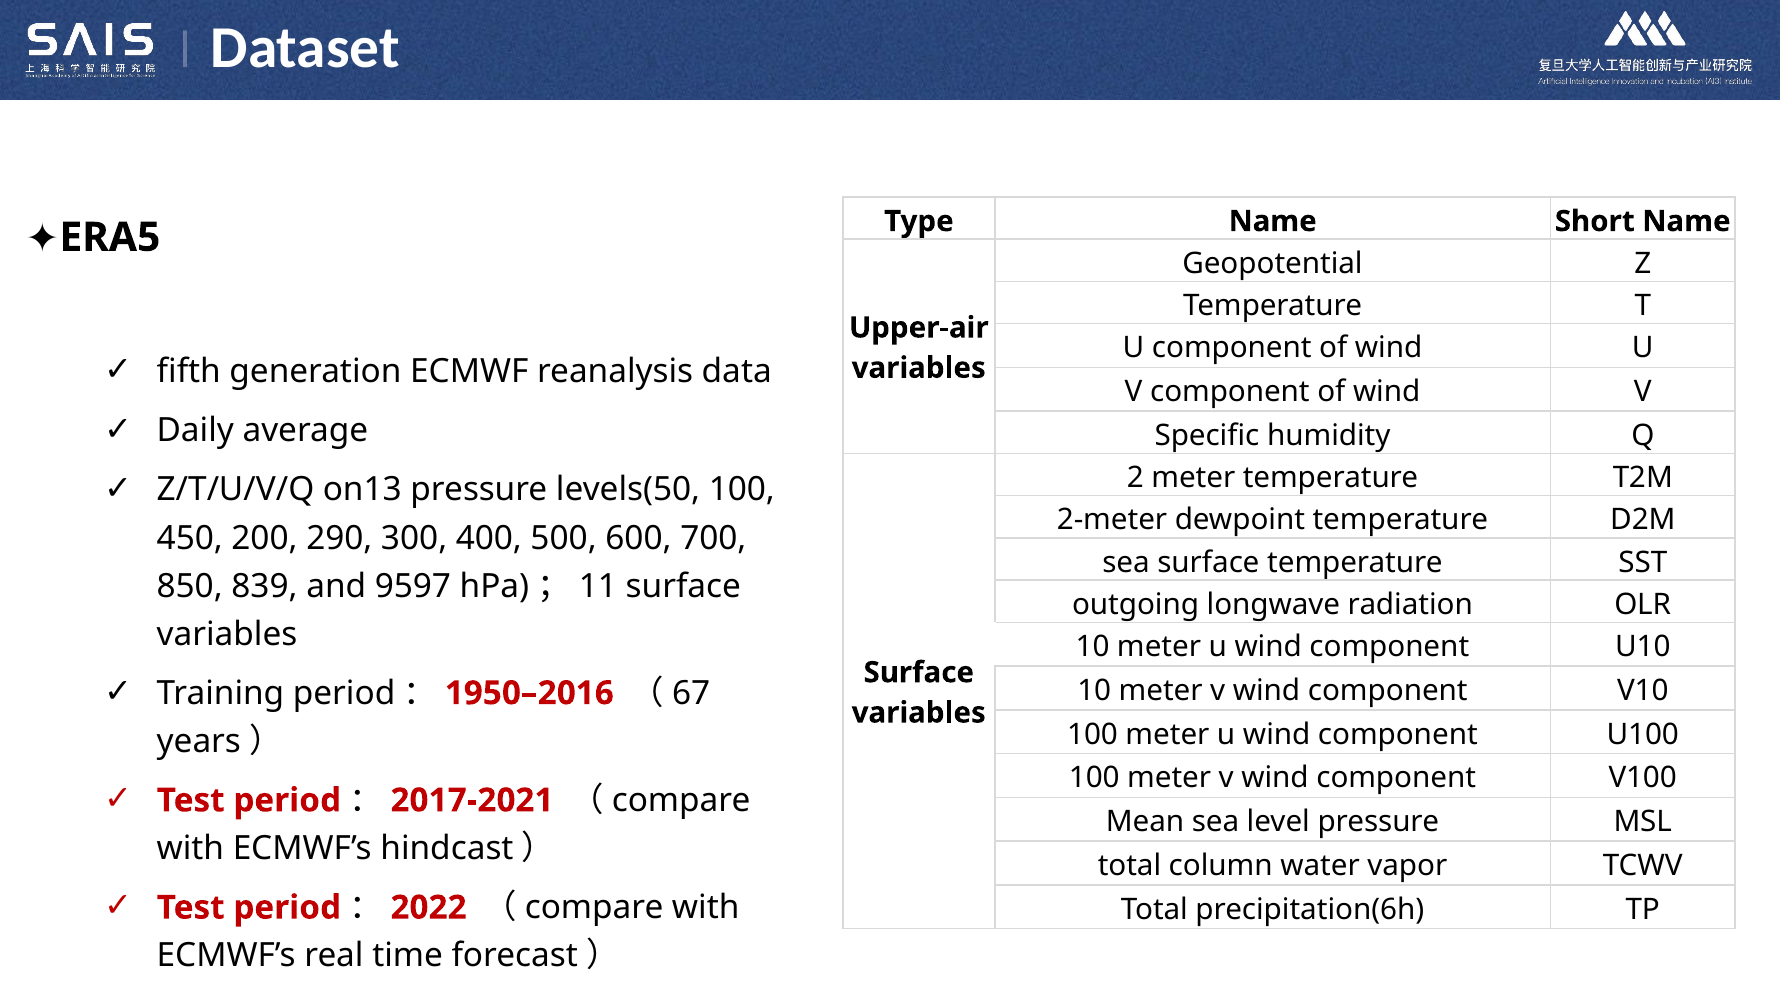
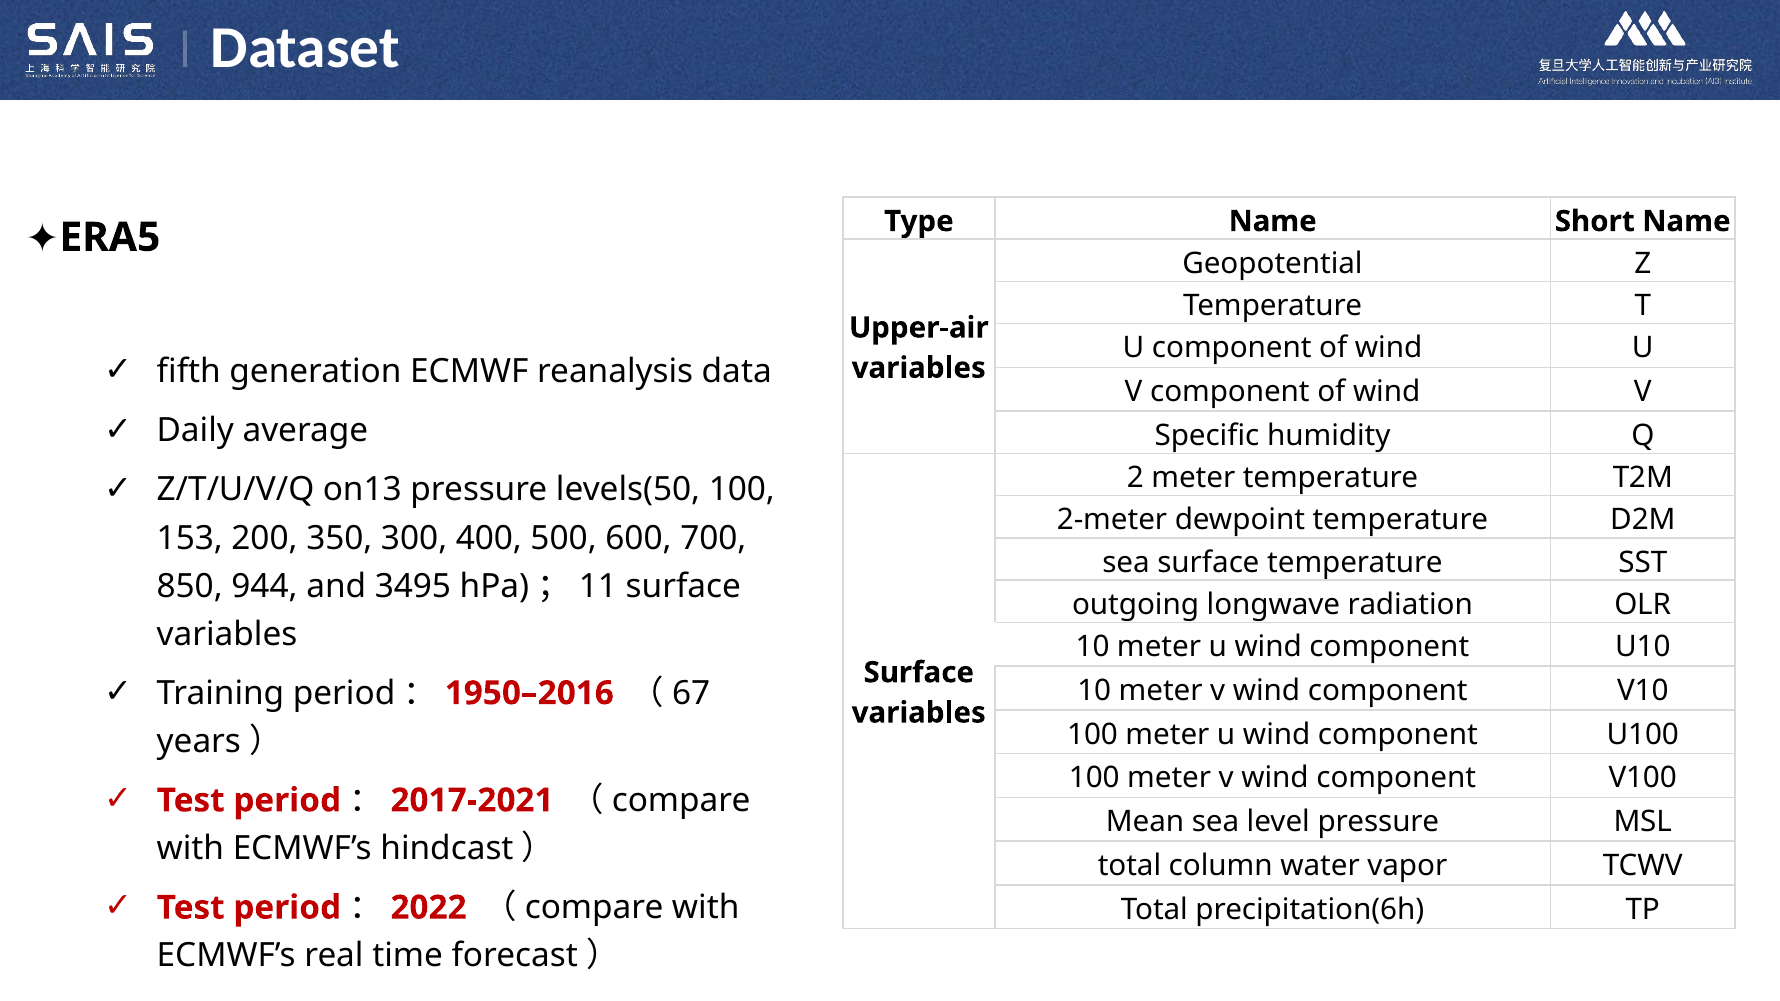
450: 450 -> 153
290: 290 -> 350
839: 839 -> 944
9597: 9597 -> 3495
